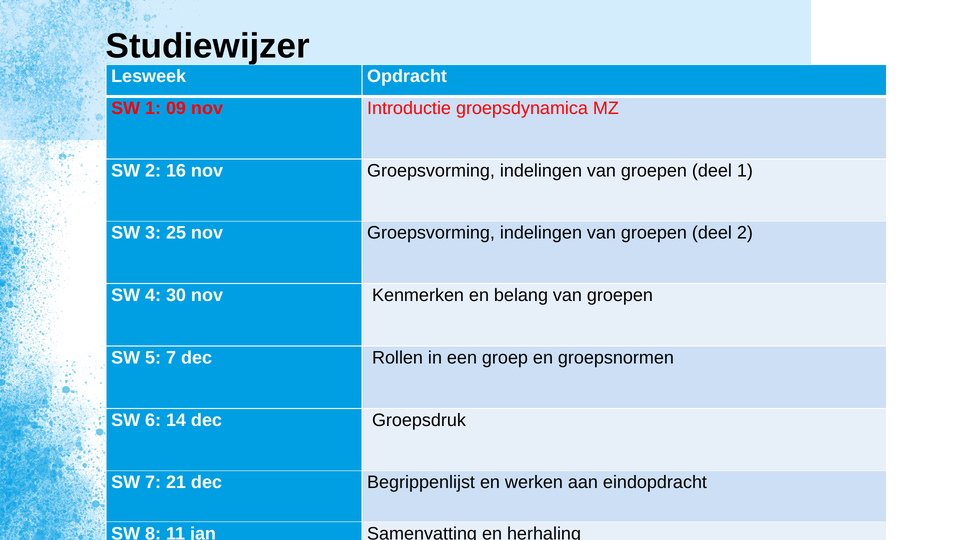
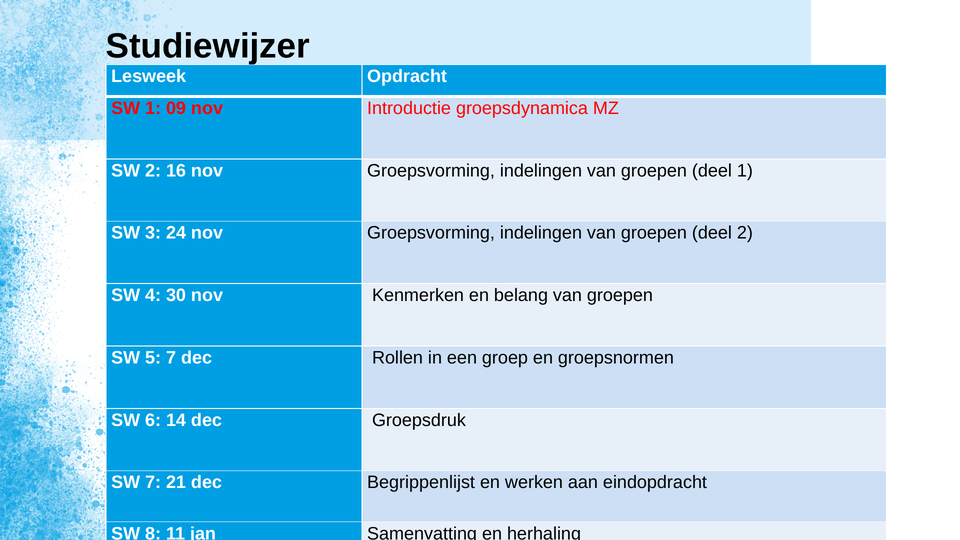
25: 25 -> 24
